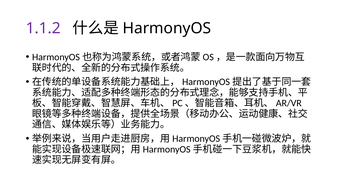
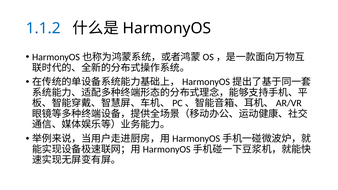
1.1.2 colour: purple -> blue
